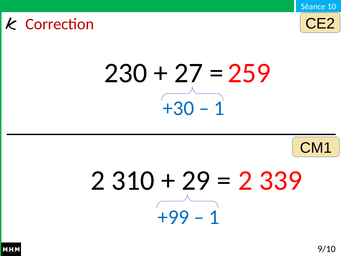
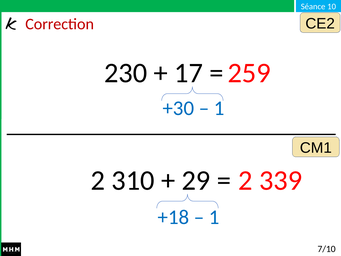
27: 27 -> 17
+99: +99 -> +18
9/10: 9/10 -> 7/10
